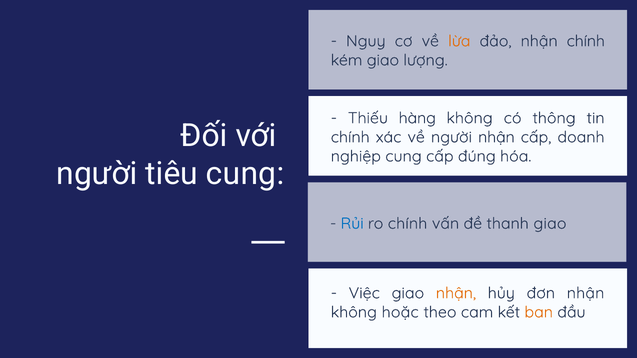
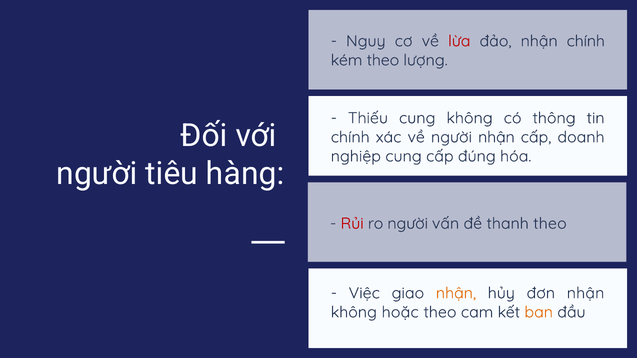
lừa colour: orange -> red
kém giao: giao -> theo
Thiếu hàng: hàng -> cung
tiêu cung: cung -> hàng
Rủi colour: blue -> red
ro chính: chính -> người
thanh giao: giao -> theo
